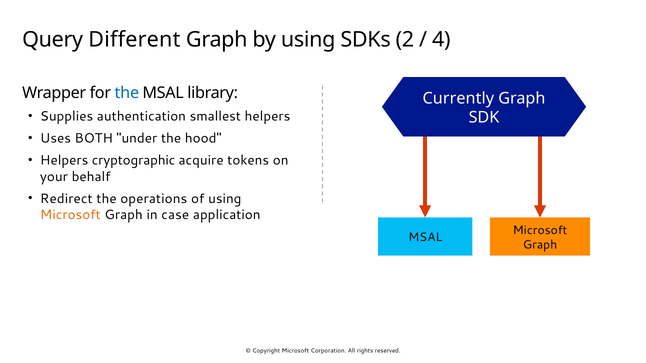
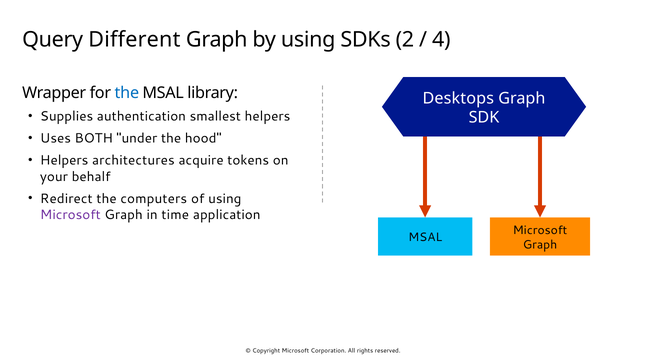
Currently: Currently -> Desktops
cryptographic: cryptographic -> architectures
operations: operations -> computers
Microsoft at (70, 215) colour: orange -> purple
case: case -> time
